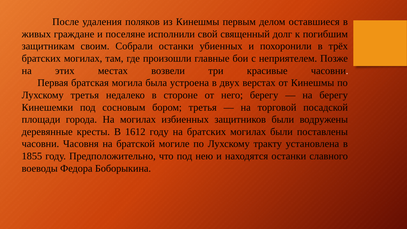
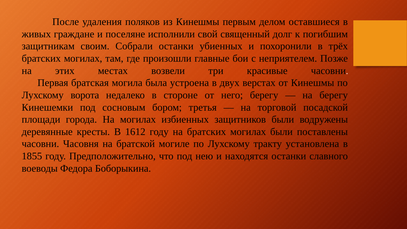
Лухскому третья: третья -> ворота
